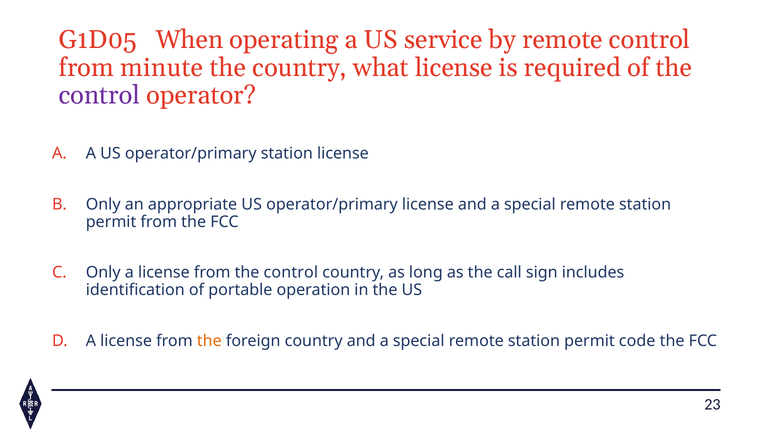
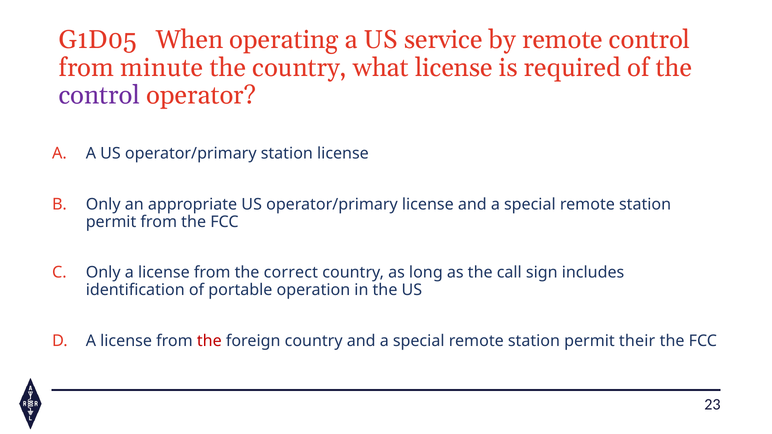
from the control: control -> correct
the at (209, 341) colour: orange -> red
code: code -> their
